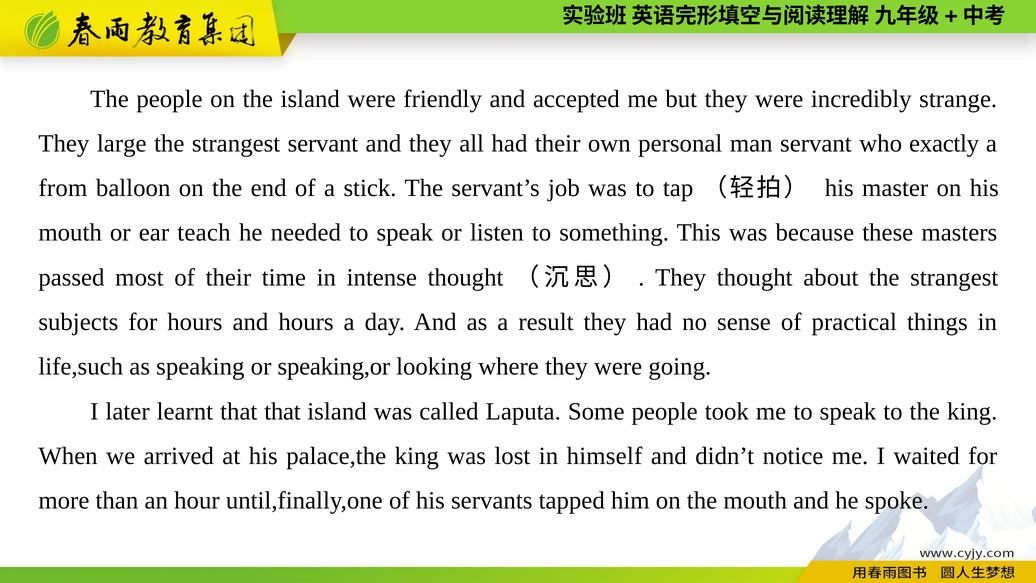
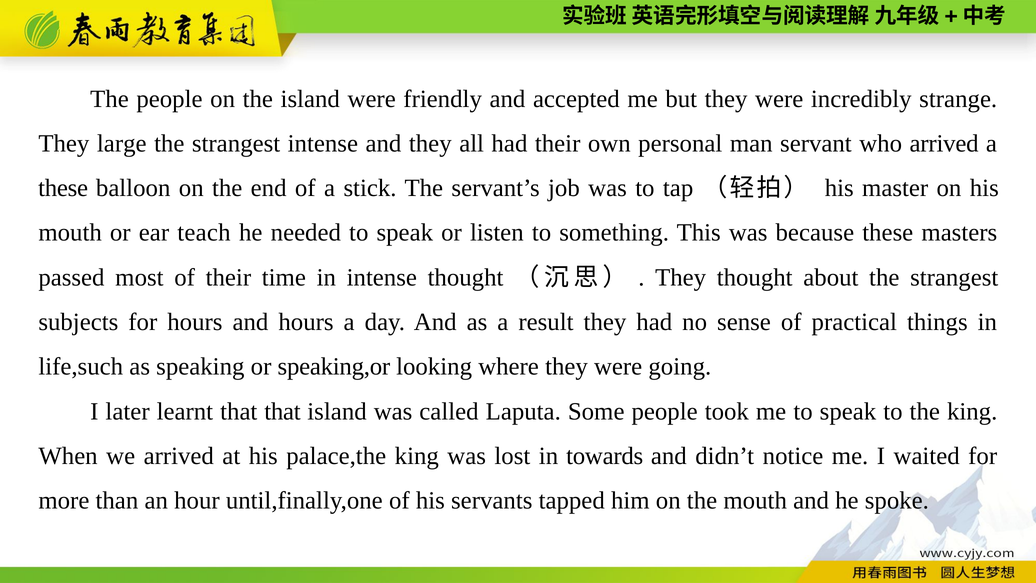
strangest servant: servant -> intense
who exactly: exactly -> arrived
from at (63, 188): from -> these
himself: himself -> towards
